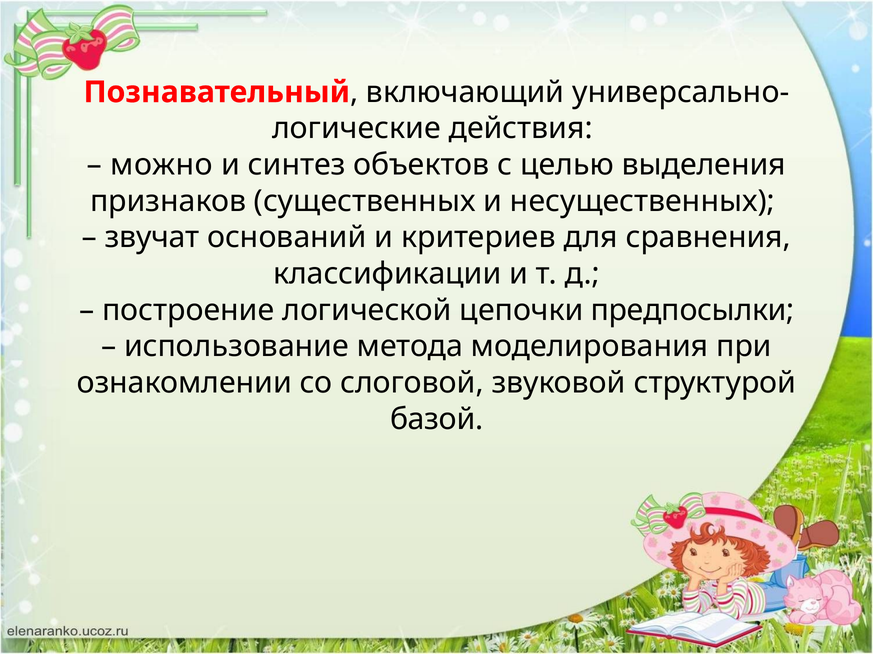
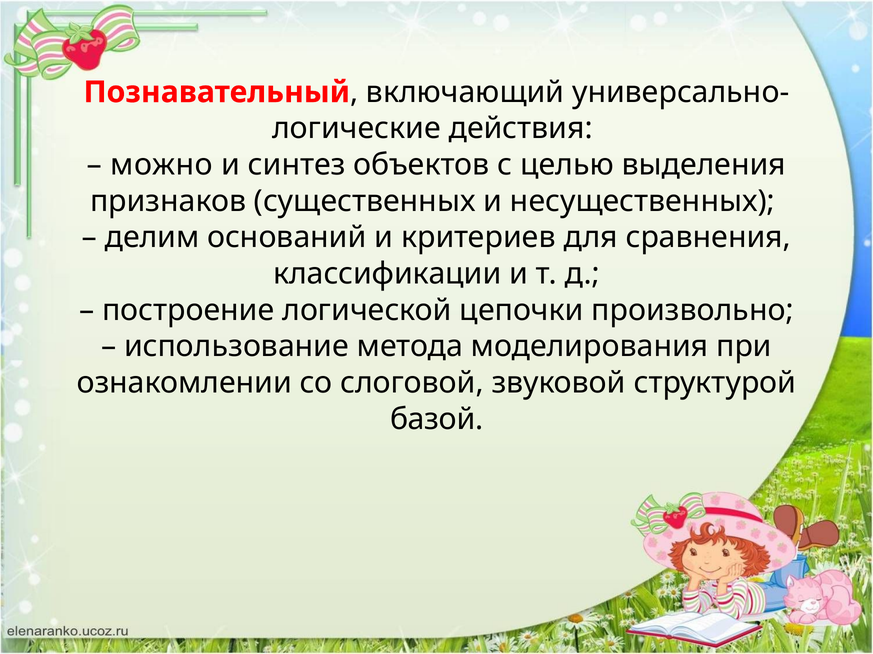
звучат: звучат -> делим
предпосылки: предпосылки -> произвольно
